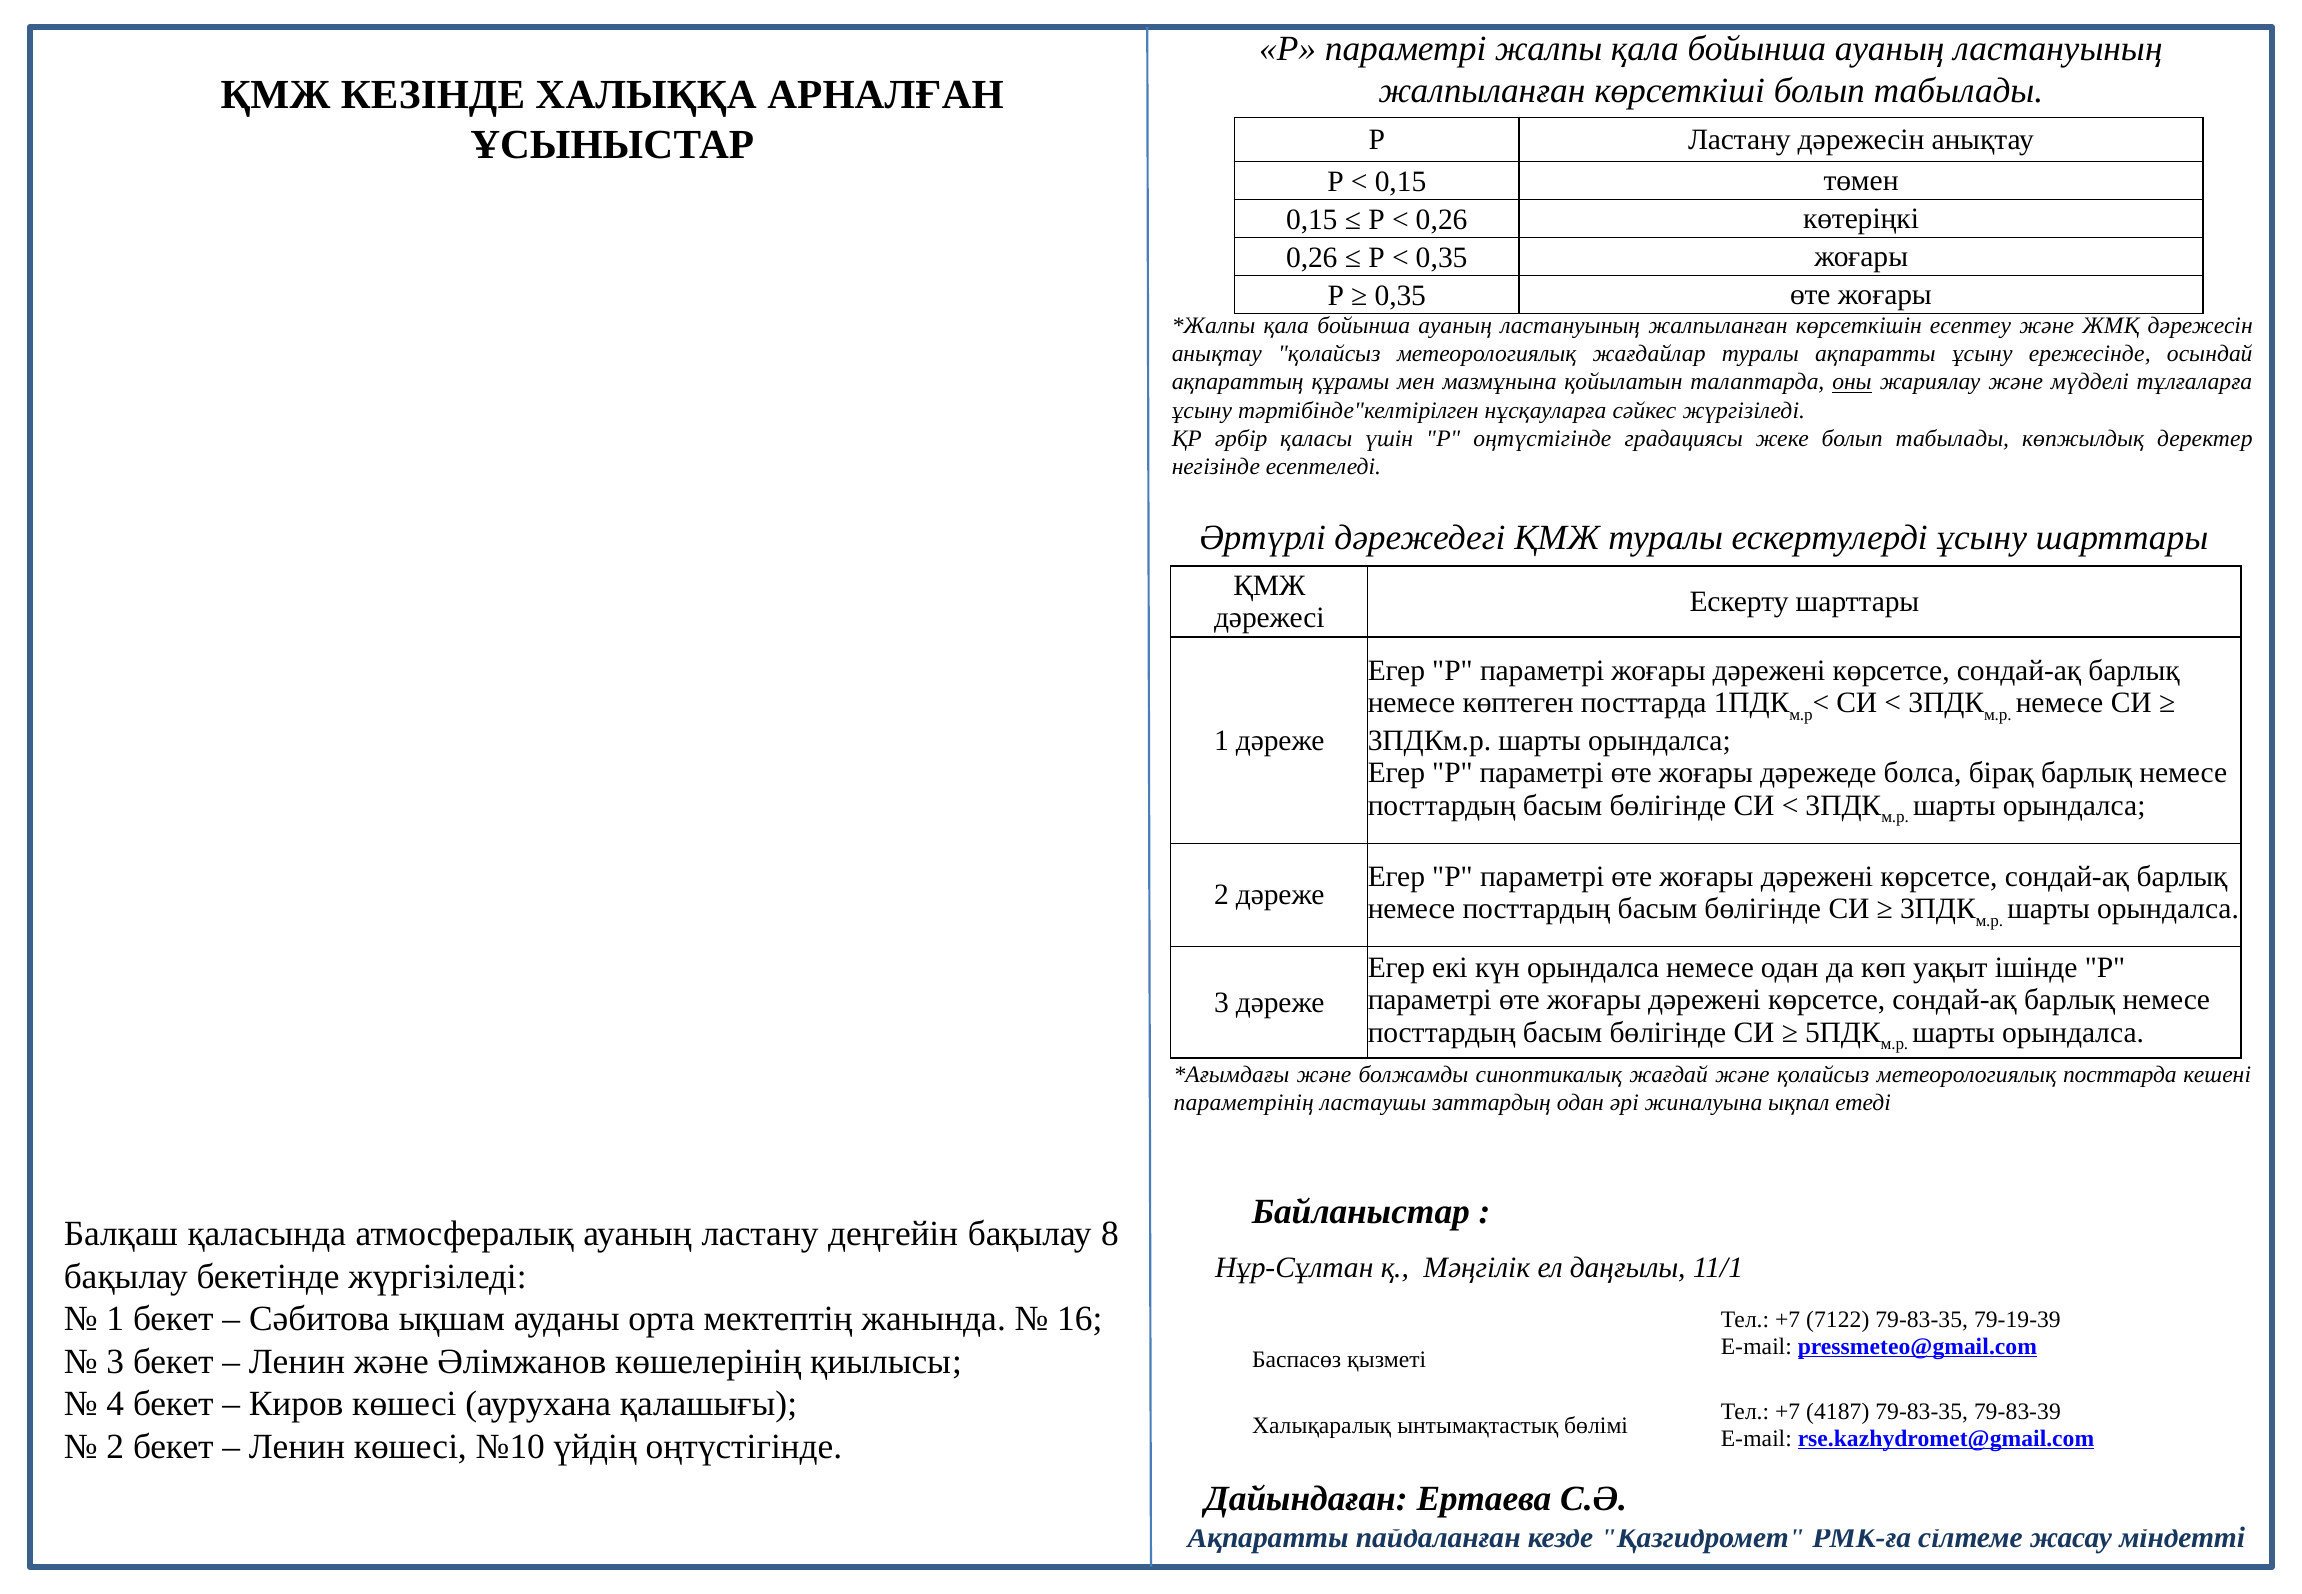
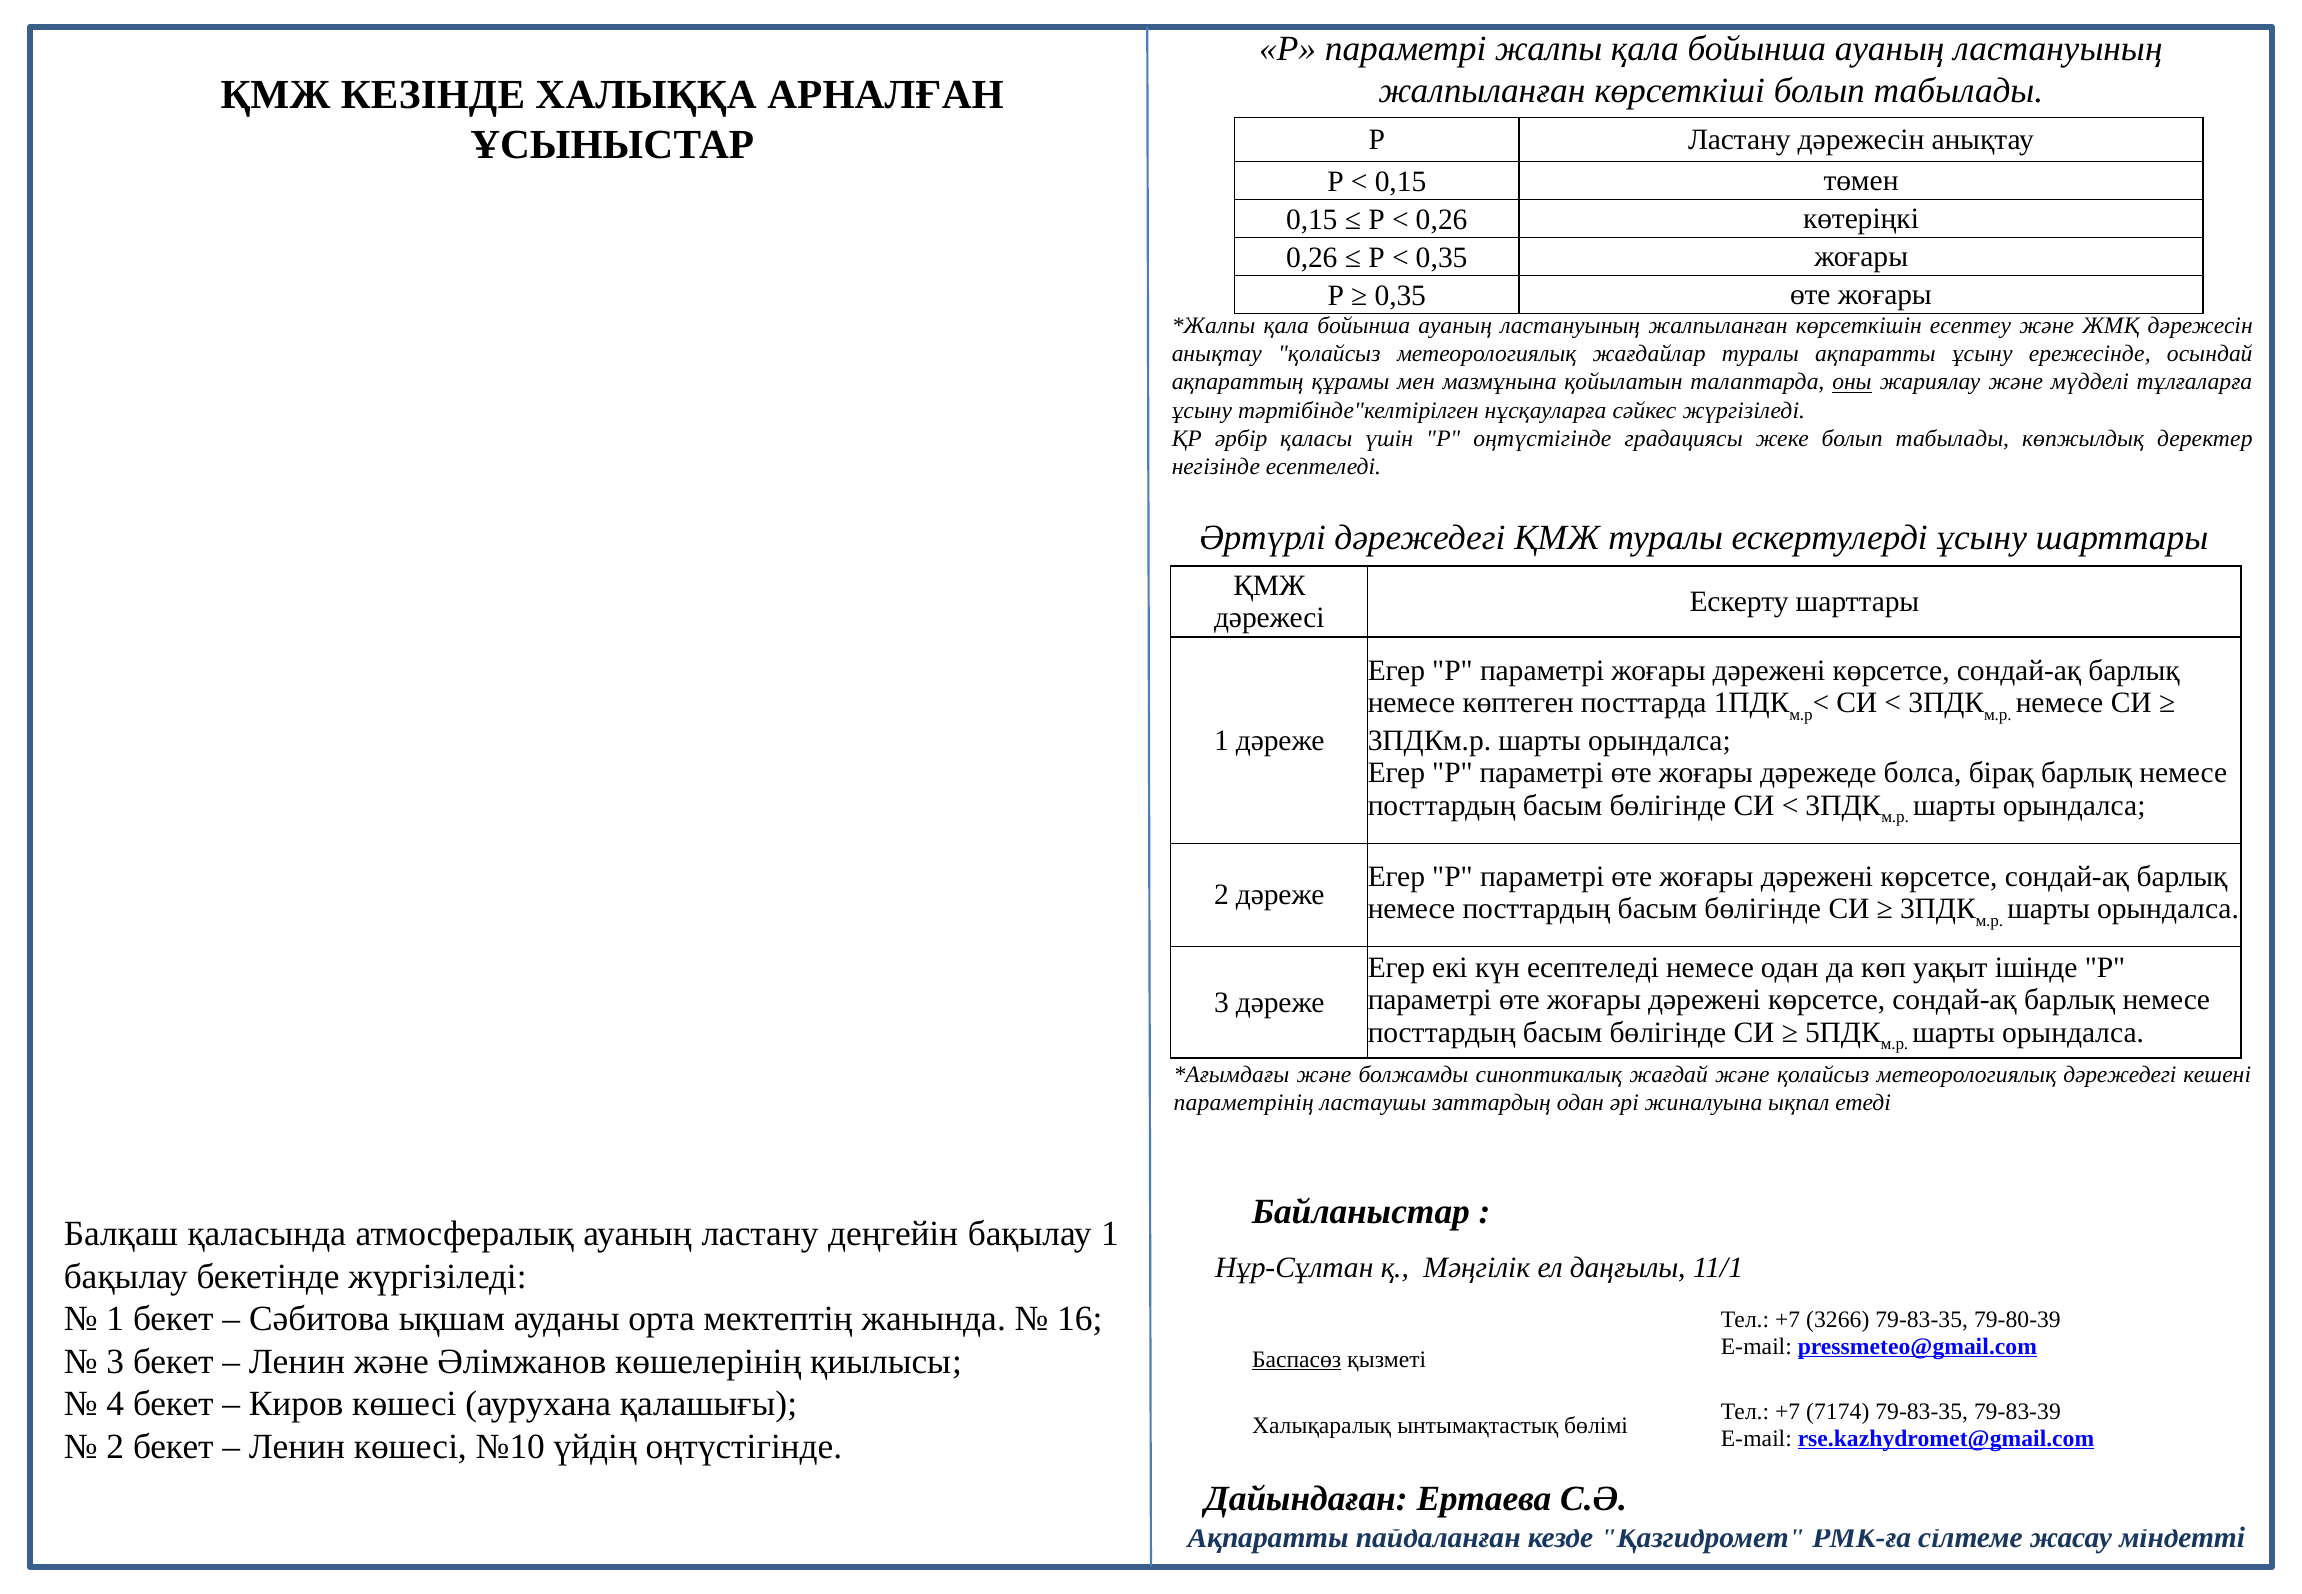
күн орындалса: орындалса -> есептеледі
метеорологиялық посттарда: посттарда -> дәрежедегі
бақылау 8: 8 -> 1
7122: 7122 -> 3266
79-19-39: 79-19-39 -> 79-80-39
Баспасөз underline: none -> present
4187: 4187 -> 7174
